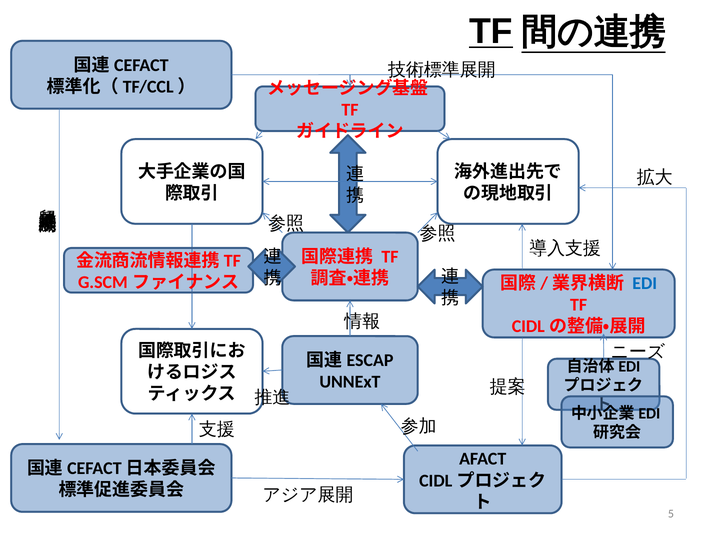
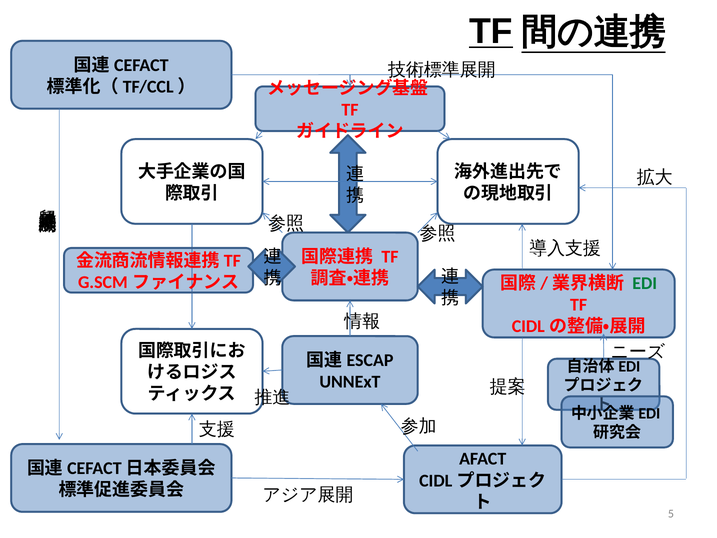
EDI colour: blue -> green
